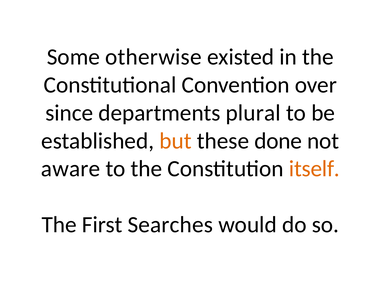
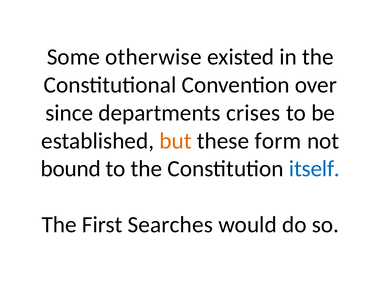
plural: plural -> crises
done: done -> form
aware: aware -> bound
itself colour: orange -> blue
